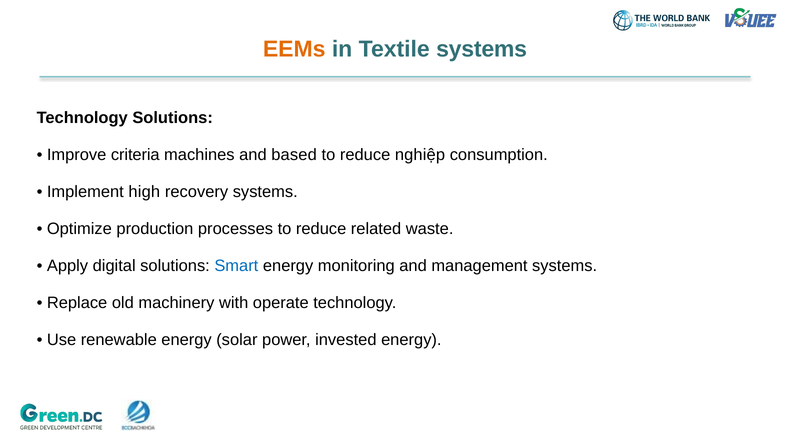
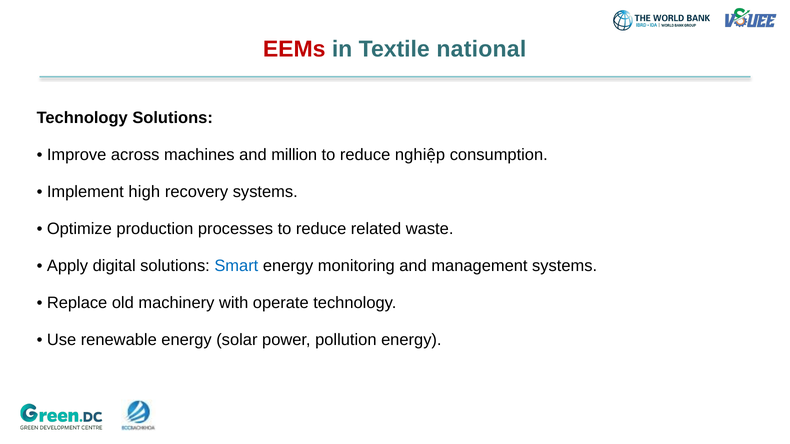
EEMs colour: orange -> red
Textile systems: systems -> national
criteria: criteria -> across
based: based -> million
invested: invested -> pollution
